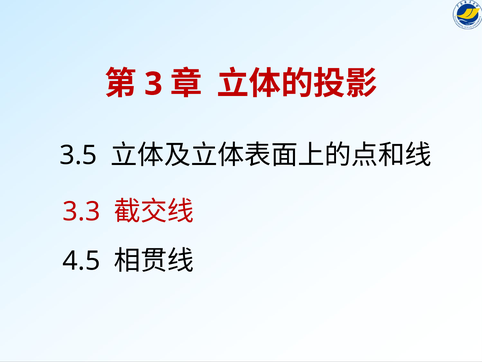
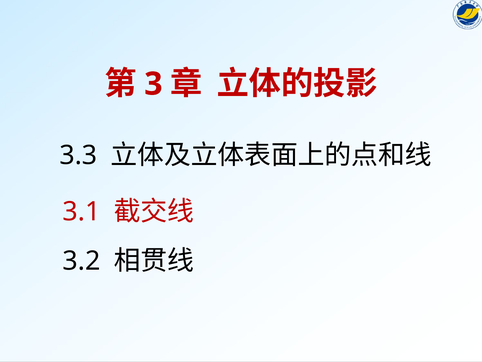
3.5: 3.5 -> 3.3
3.3: 3.3 -> 3.1
4.5: 4.5 -> 3.2
